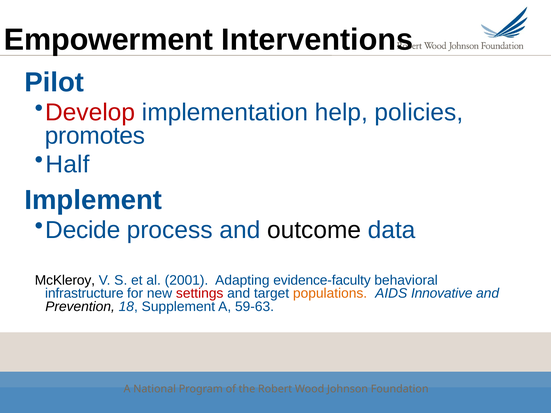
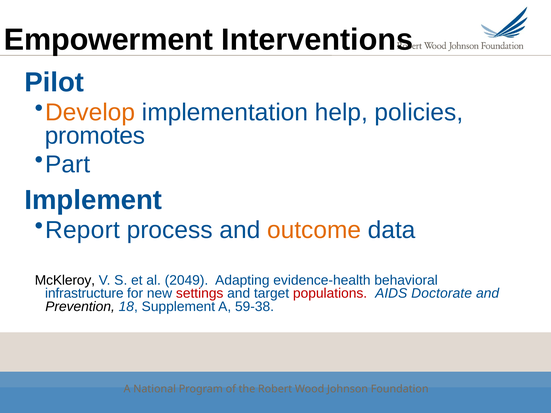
Develop colour: red -> orange
Half: Half -> Part
Decide: Decide -> Report
outcome colour: black -> orange
2001: 2001 -> 2049
evidence-faculty: evidence-faculty -> evidence-health
populations colour: orange -> red
Innovative: Innovative -> Doctorate
59-63: 59-63 -> 59-38
